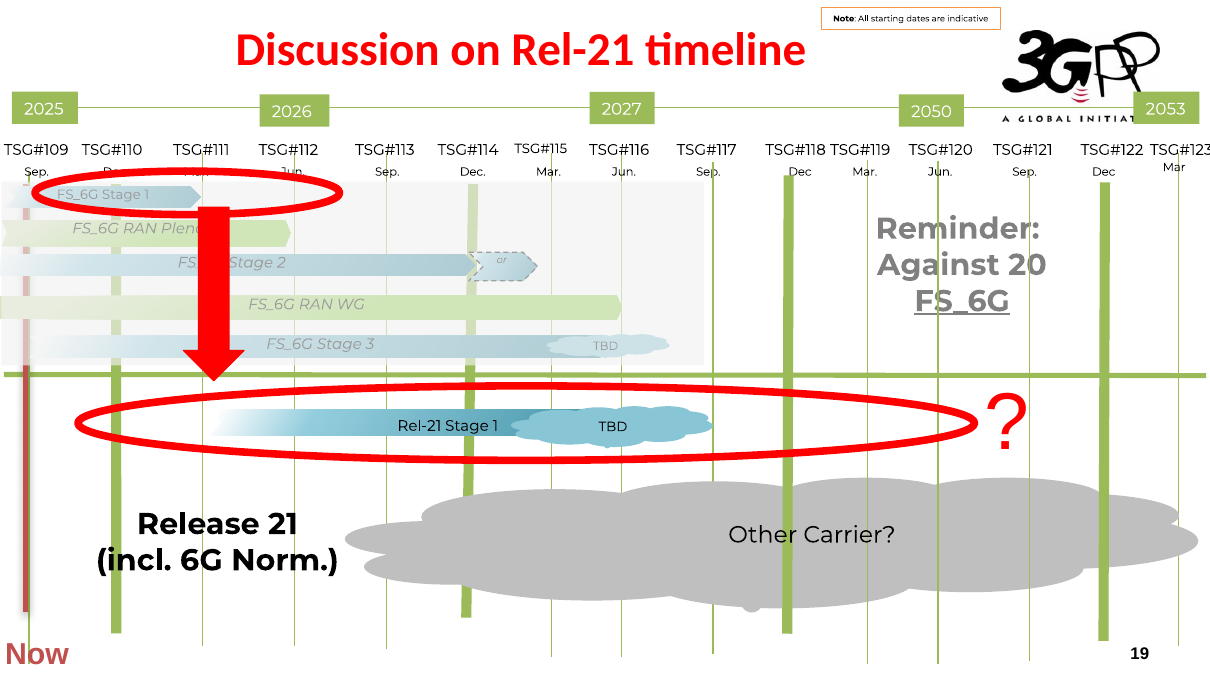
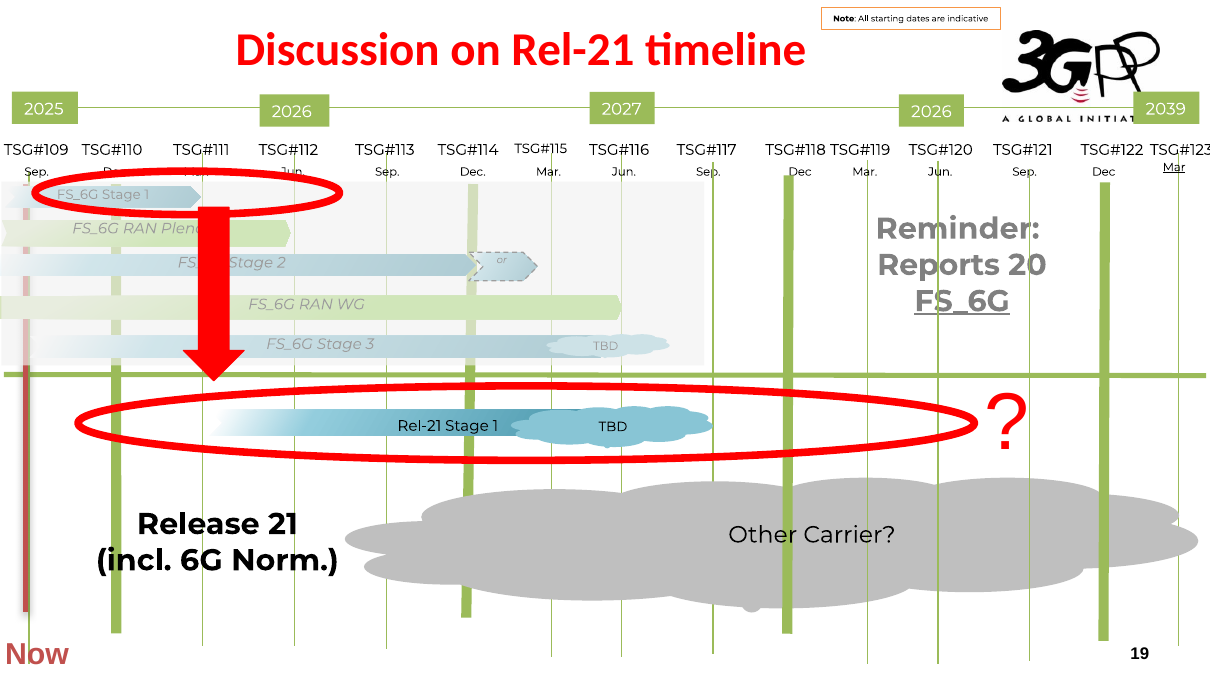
2053: 2053 -> 2039
2050 at (931, 112): 2050 -> 2026
Mar at (1174, 167) underline: none -> present
Against: Against -> Reports
